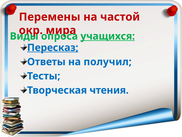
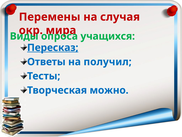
частой: частой -> случая
учащихся underline: present -> none
чтения: чтения -> можно
